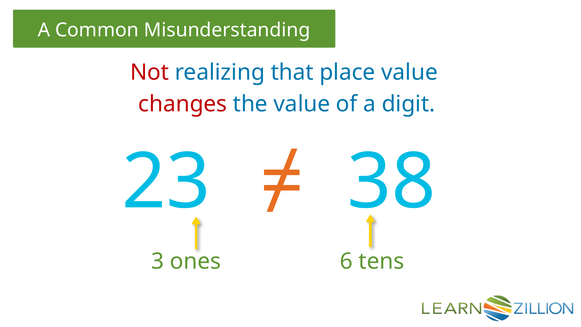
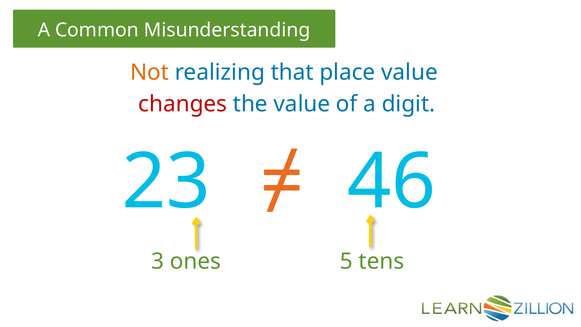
Not colour: red -> orange
38: 38 -> 46
6: 6 -> 5
